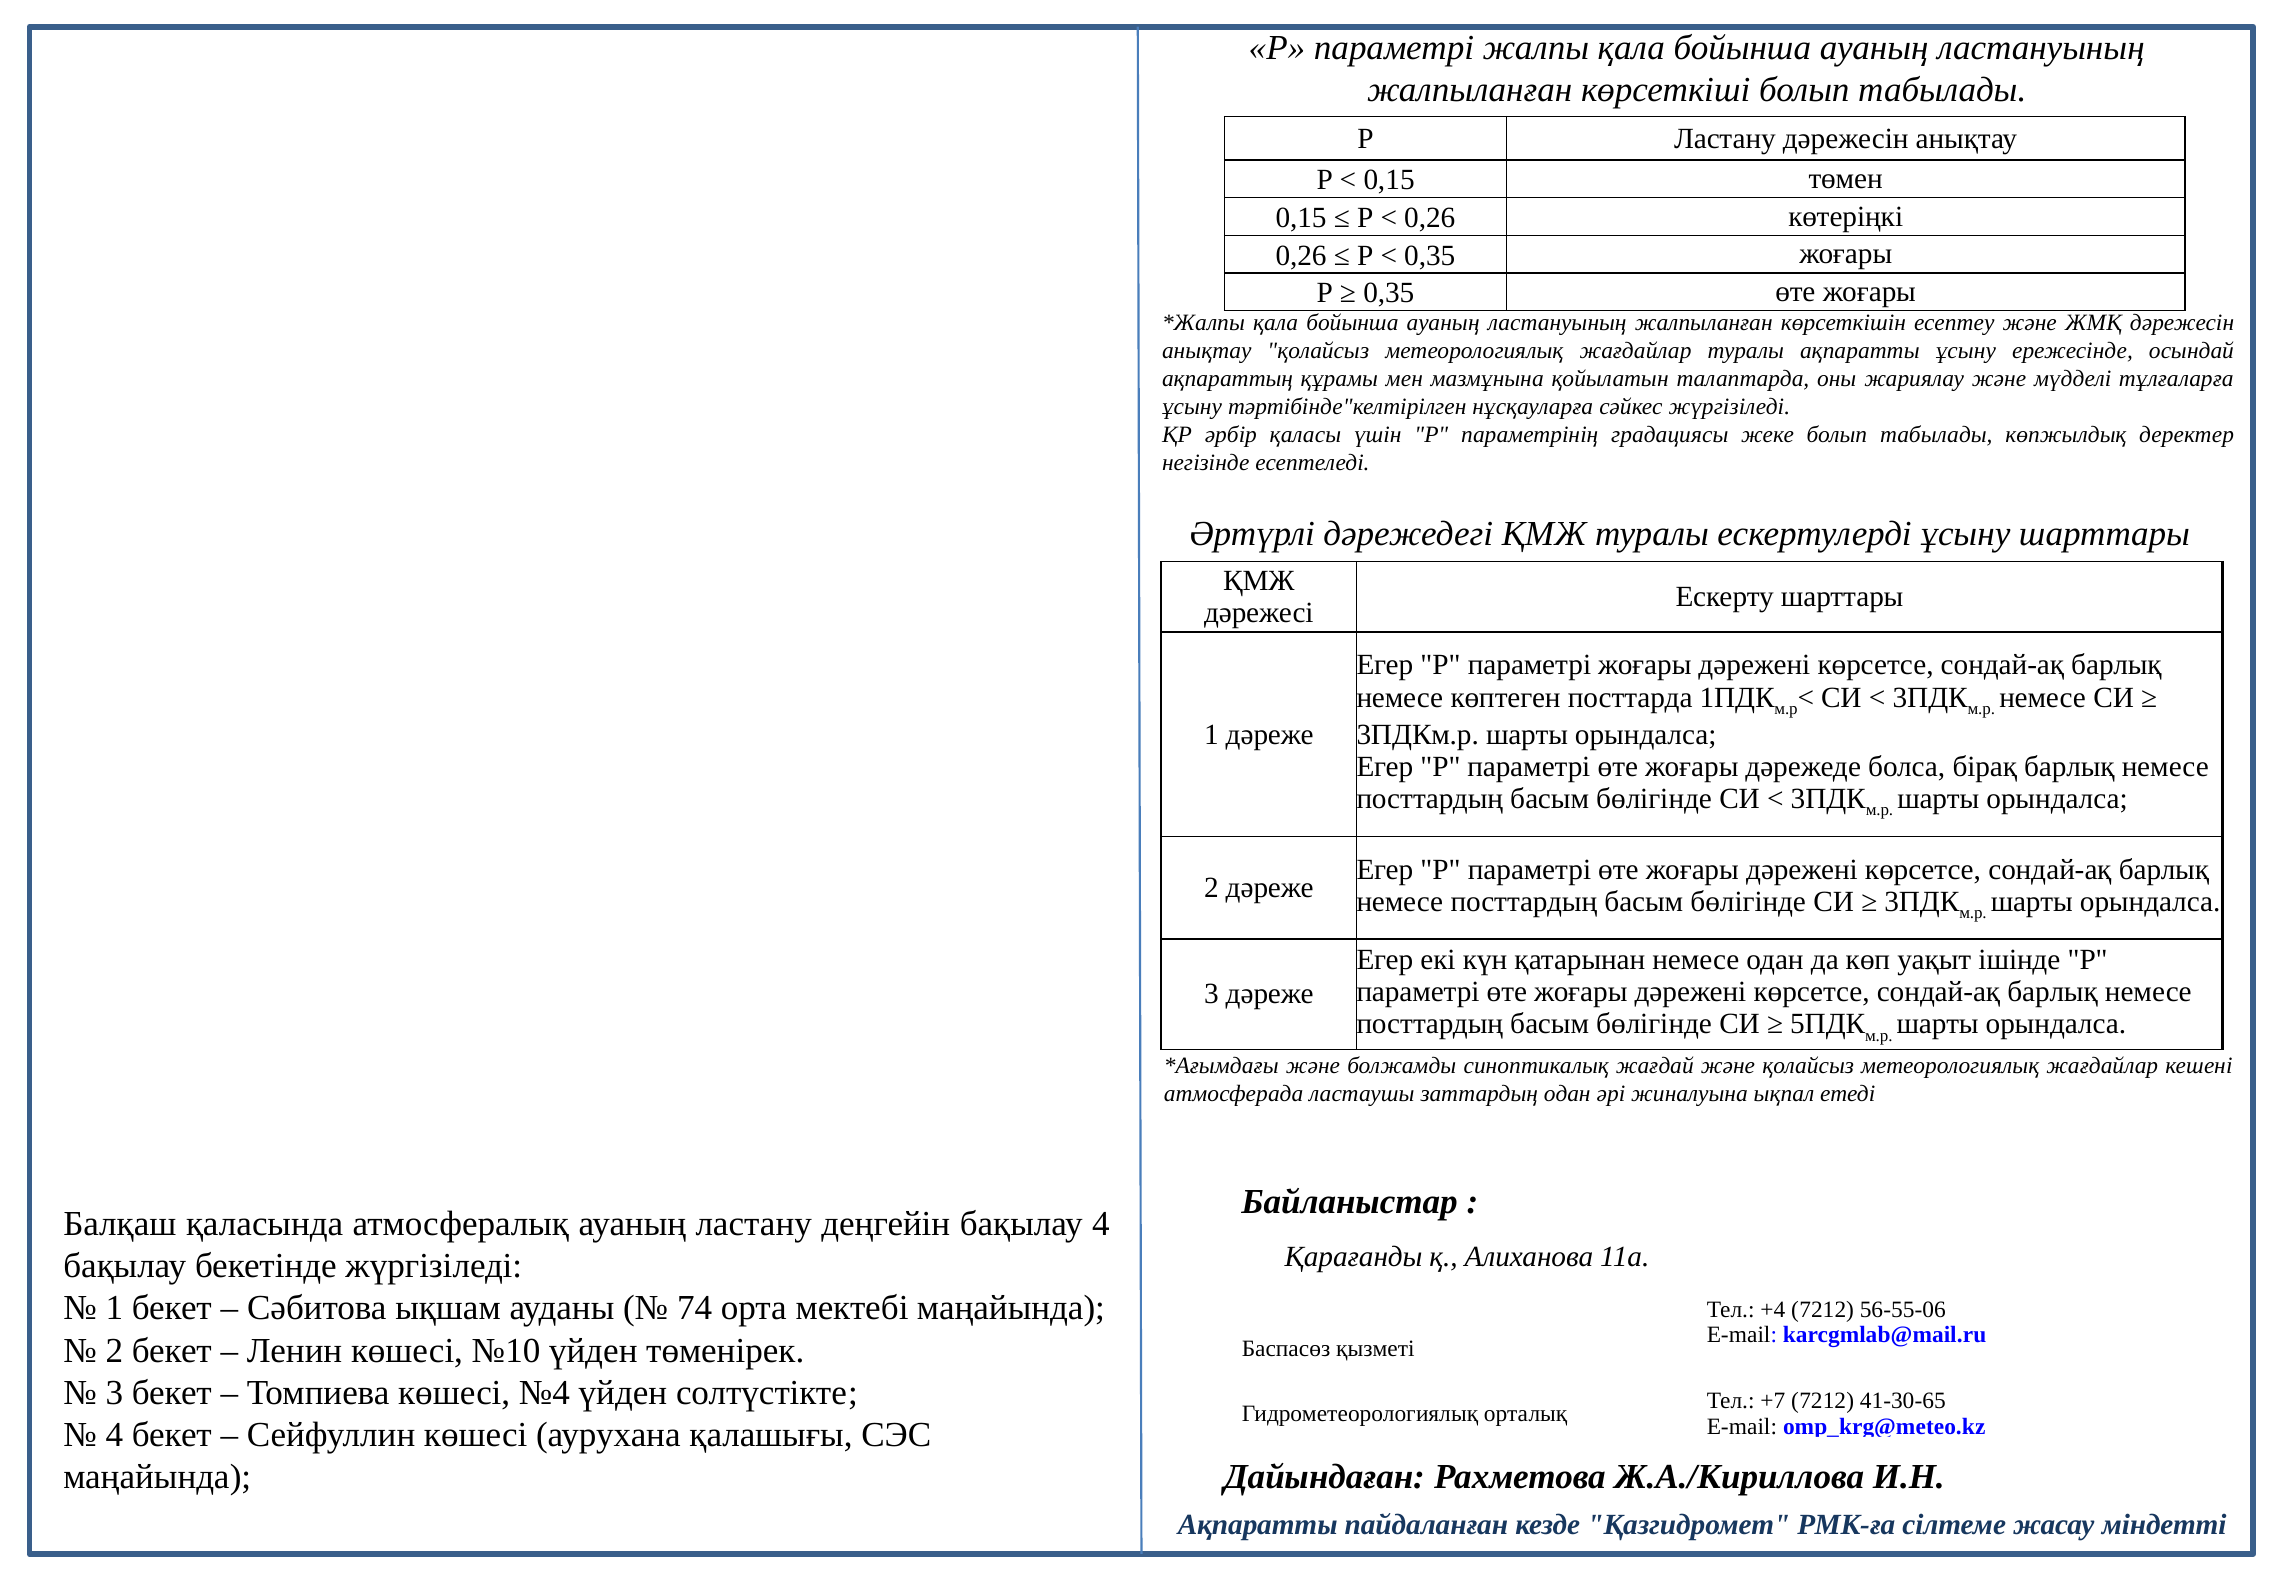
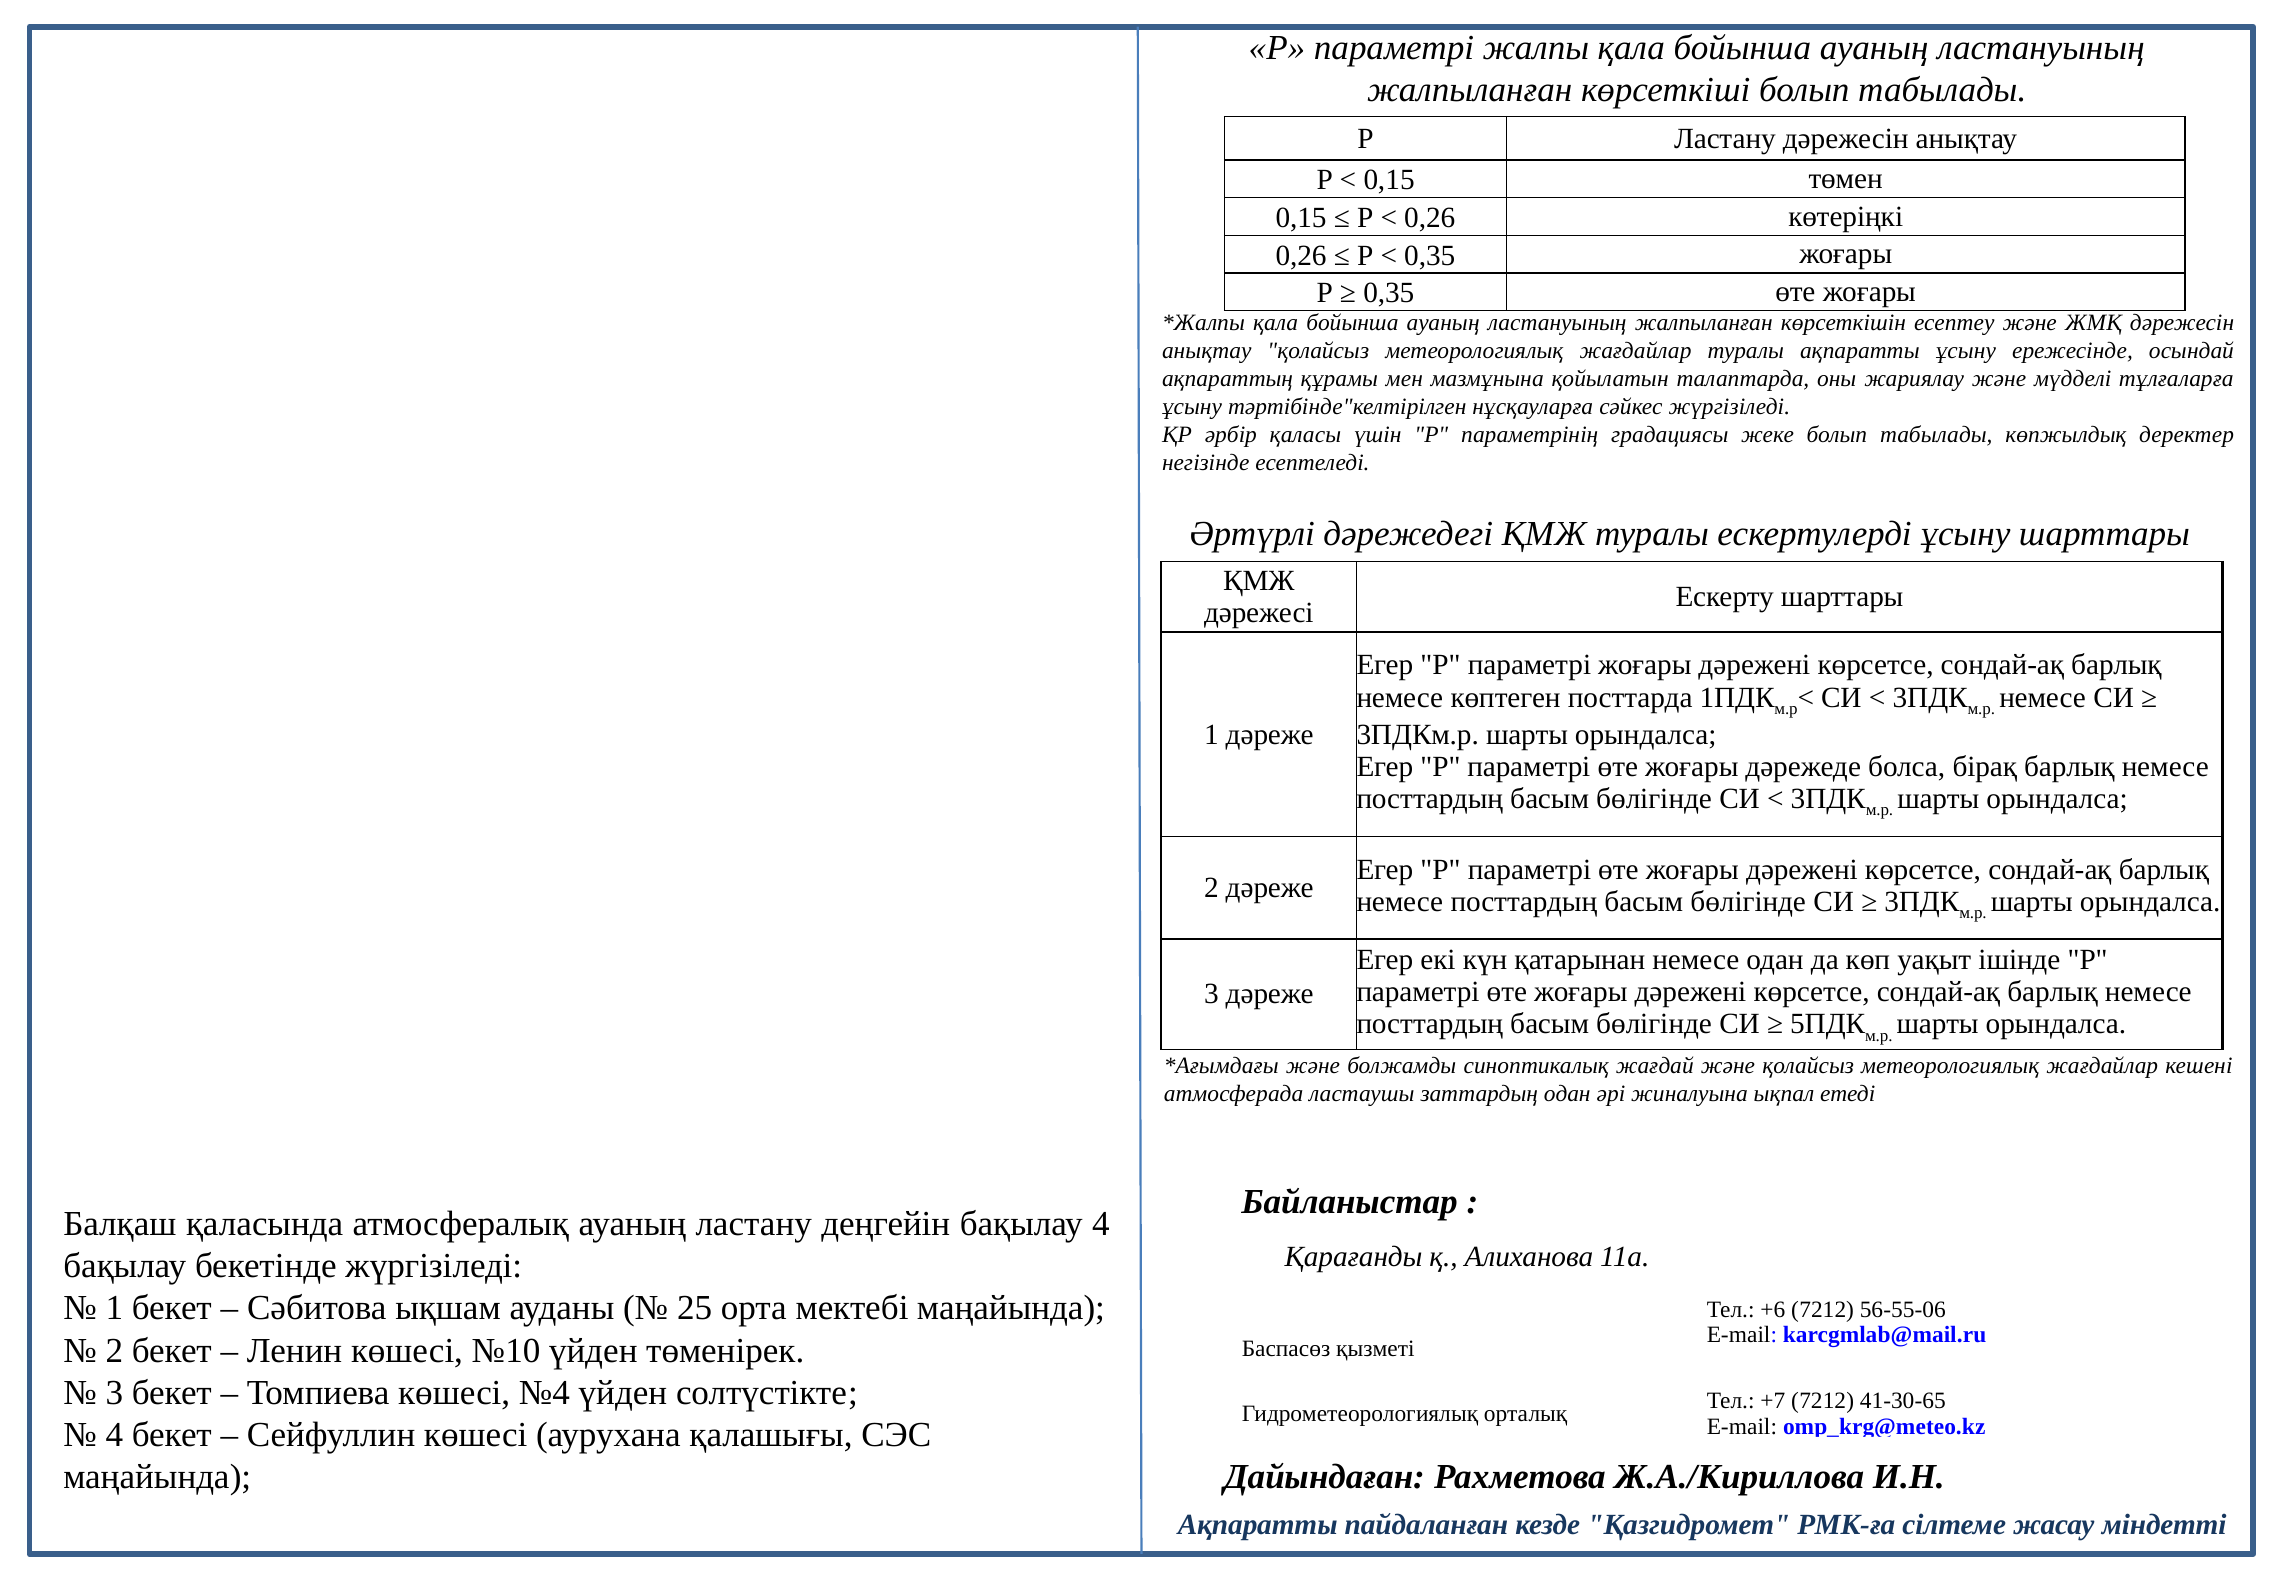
74: 74 -> 25
+4: +4 -> +6
